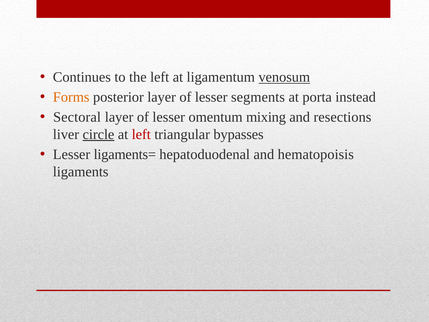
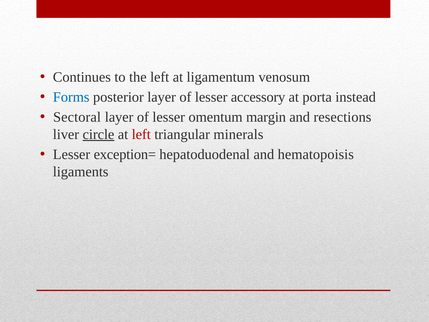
venosum underline: present -> none
Forms colour: orange -> blue
segments: segments -> accessory
mixing: mixing -> margin
bypasses: bypasses -> minerals
ligaments=: ligaments= -> exception=
